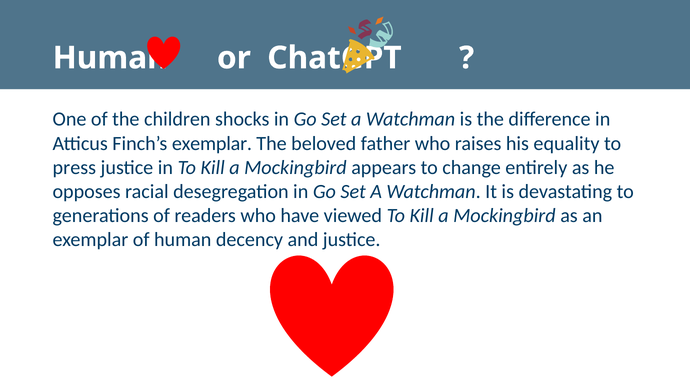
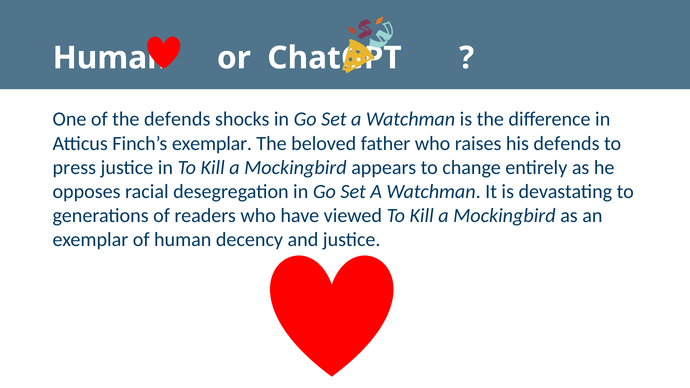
the children: children -> defends
his equality: equality -> defends
